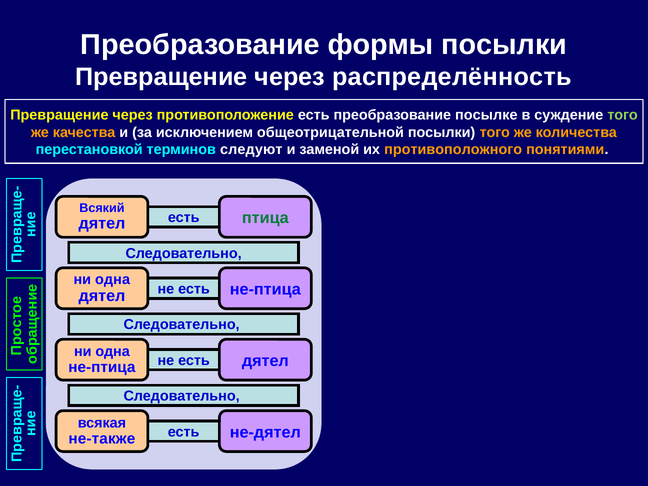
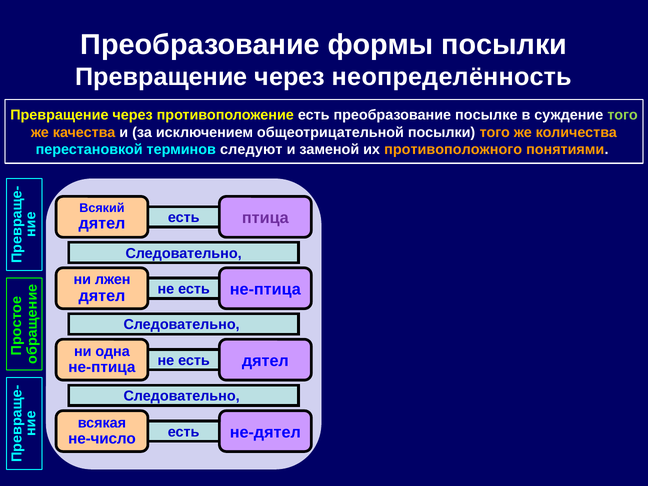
распределённость: распределённость -> неопределённость
птица colour: green -> purple
одна at (113, 279): одна -> лжен
не-также: не-также -> не-число
